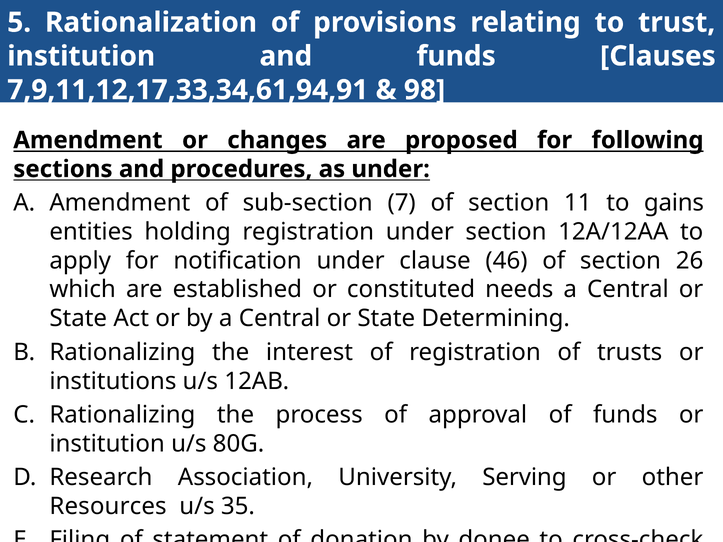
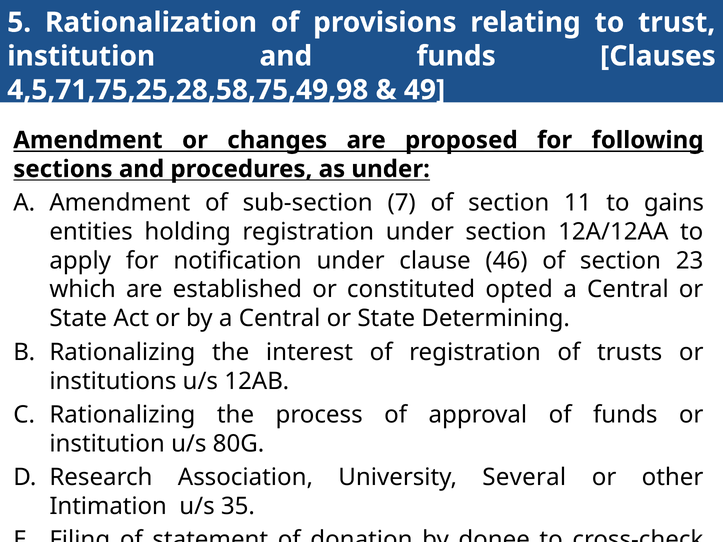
7,9,11,12,17,33,34,61,94,91: 7,9,11,12,17,33,34,61,94,91 -> 4,5,71,75,25,28,58,75,49,98
98: 98 -> 49
26: 26 -> 23
needs: needs -> opted
Serving: Serving -> Several
Resources: Resources -> Intimation
